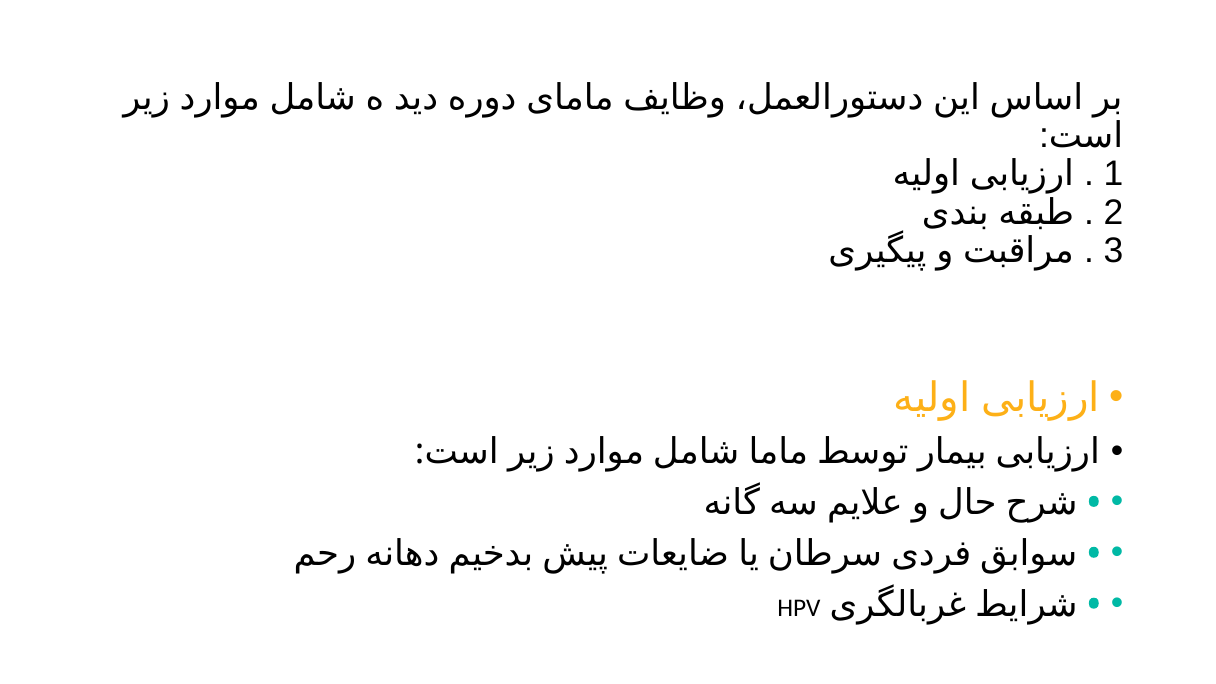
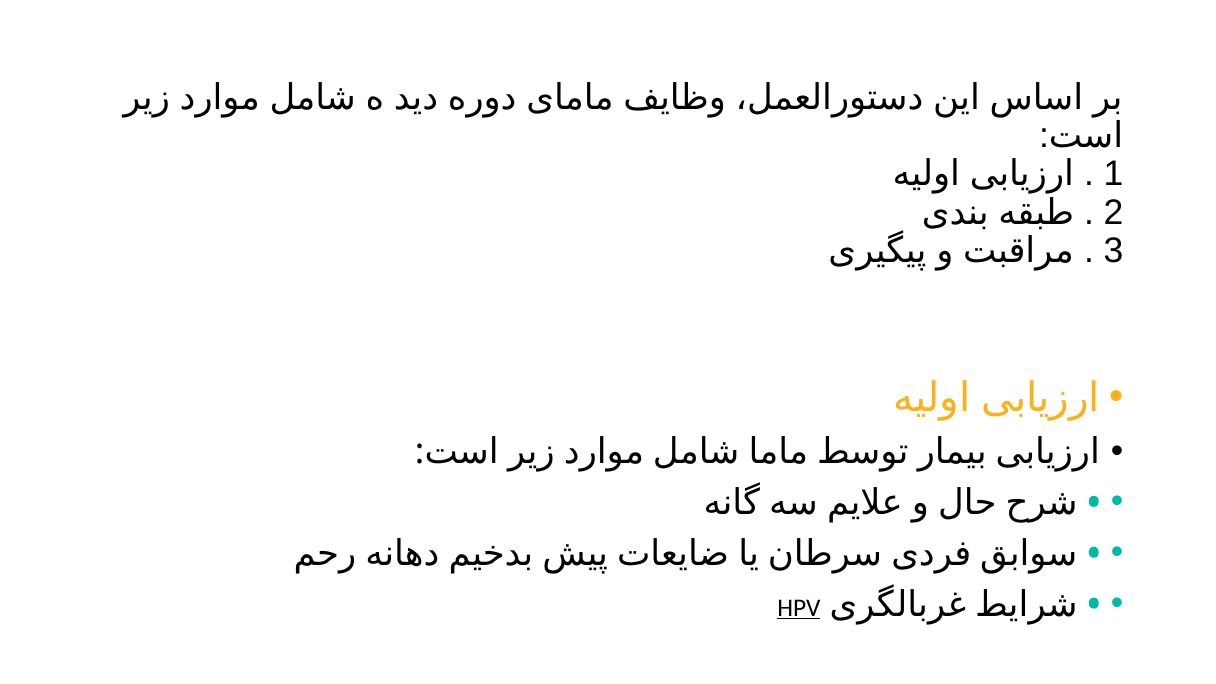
HPV underline: none -> present
